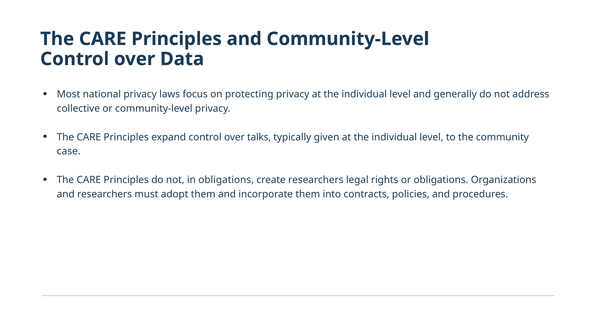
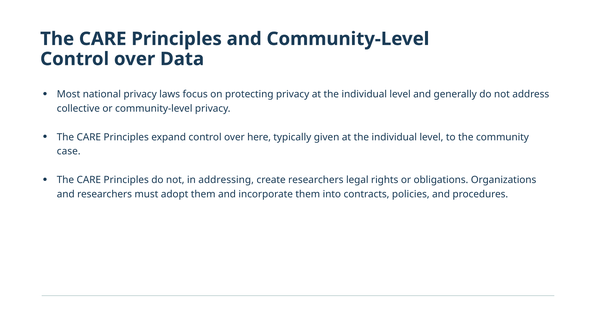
talks: talks -> here
in obligations: obligations -> addressing
